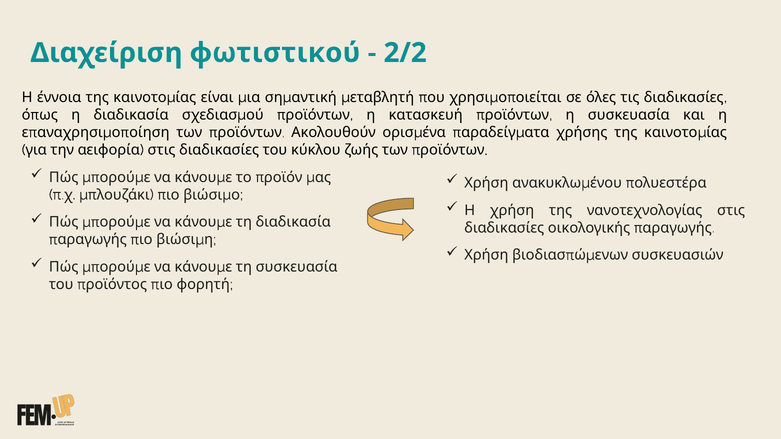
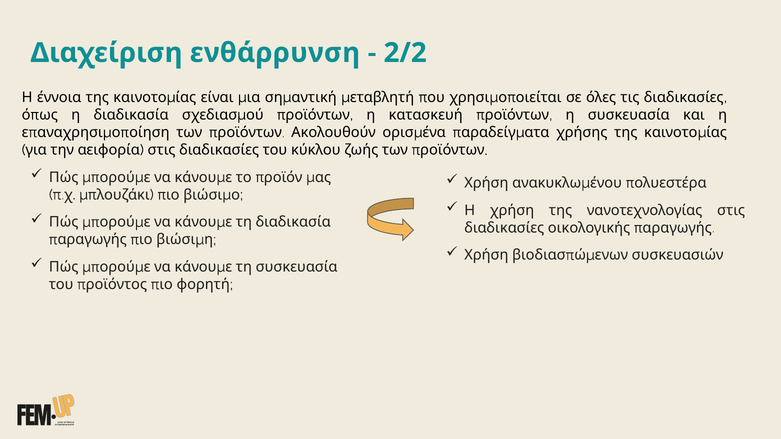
φωτιστικού: φωτιστικού -> ενθάρρυνση
